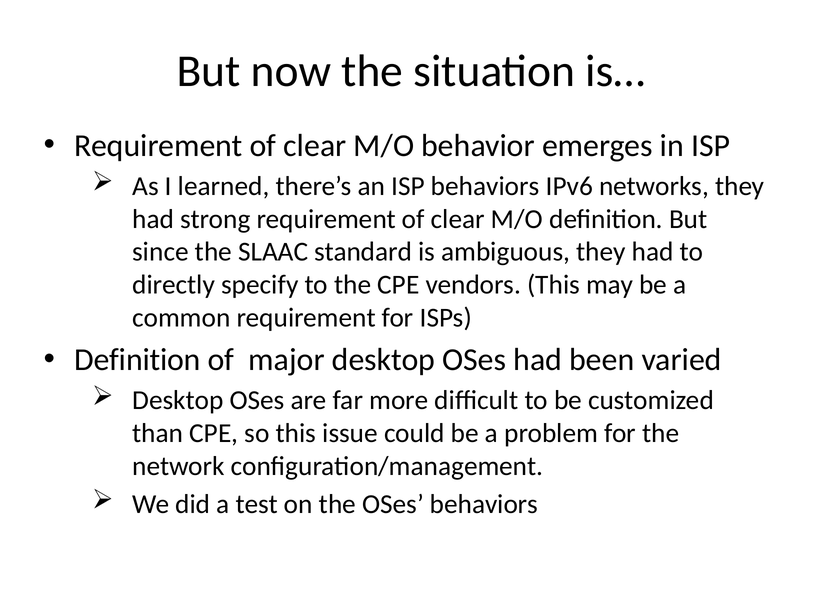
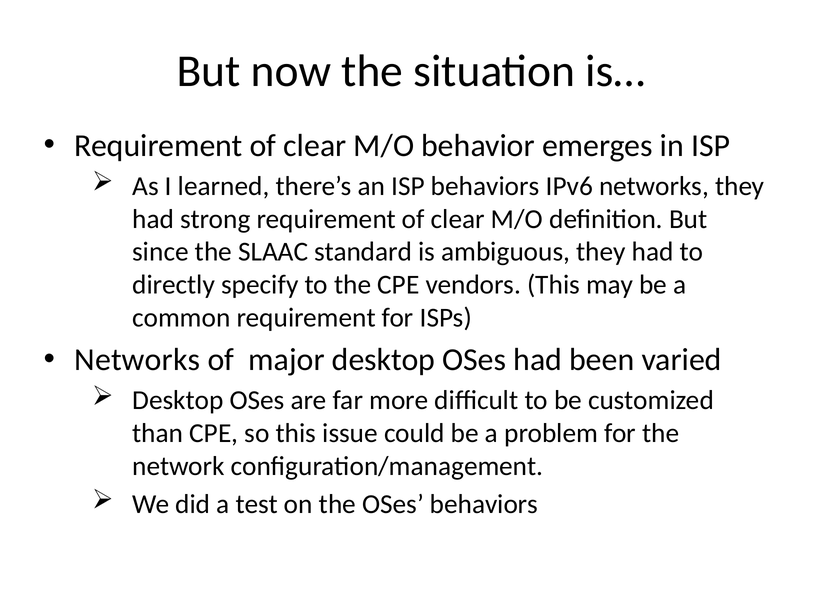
Definition at (138, 360): Definition -> Networks
